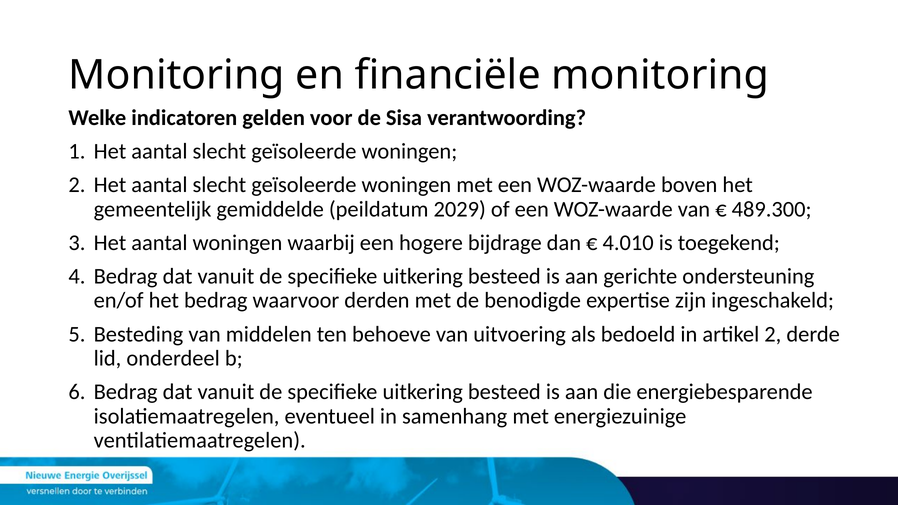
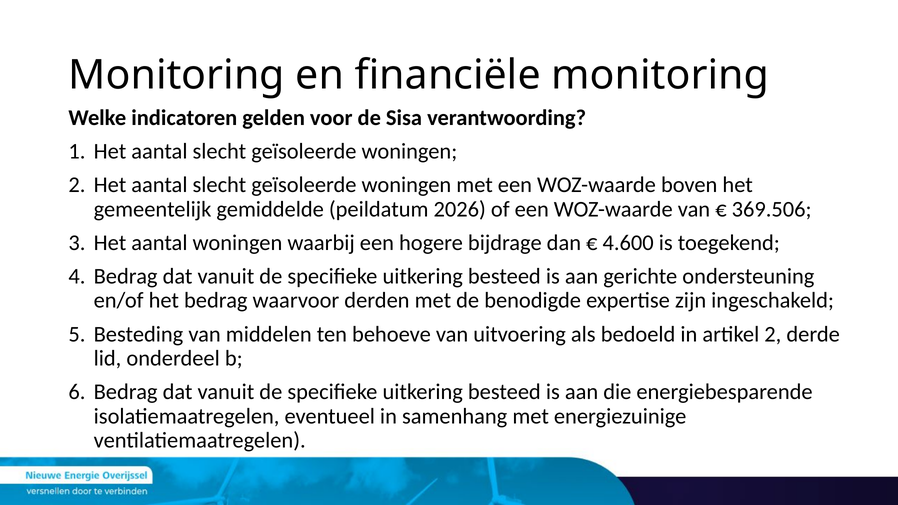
2029: 2029 -> 2026
489.300: 489.300 -> 369.506
4.010: 4.010 -> 4.600
